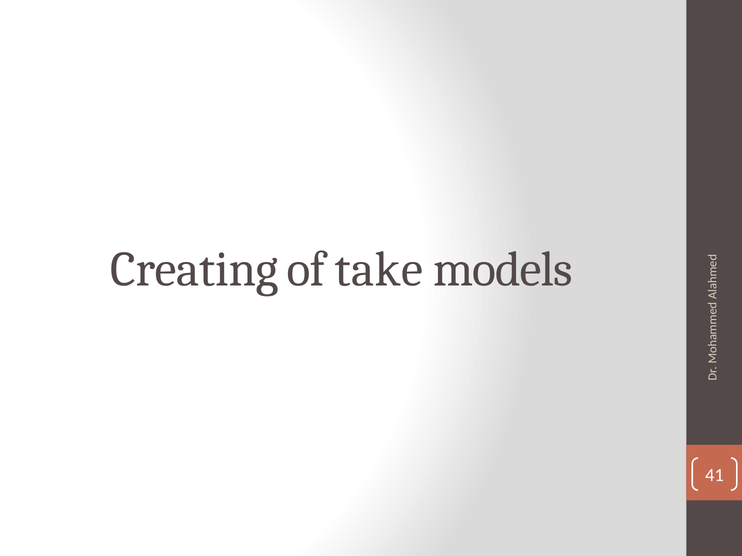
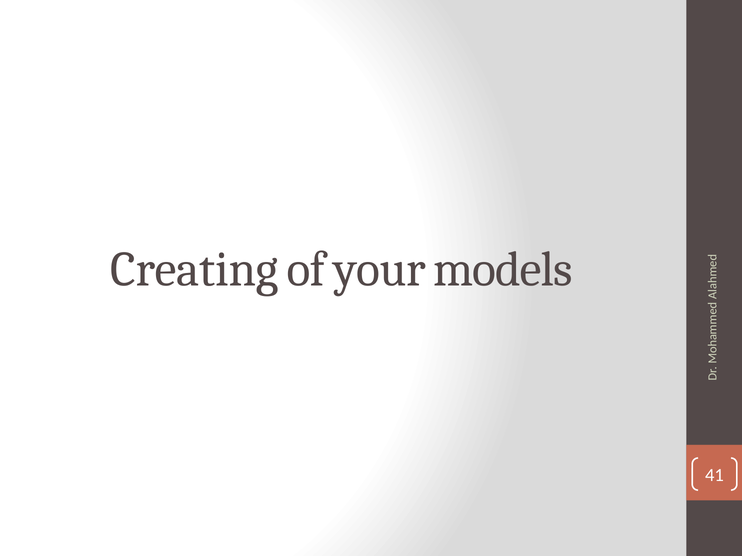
take: take -> your
